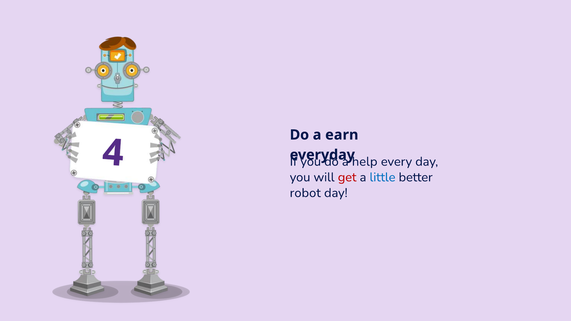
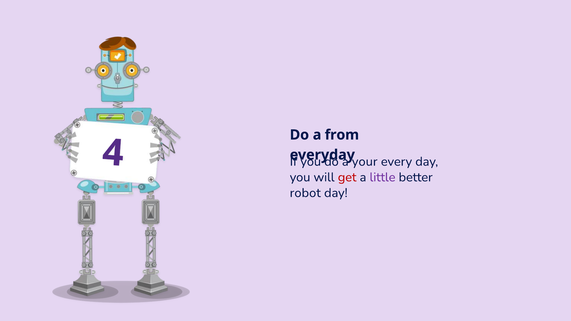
earn: earn -> from
help: help -> your
little colour: blue -> purple
